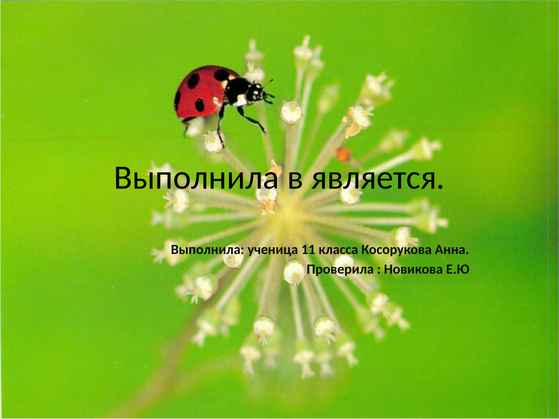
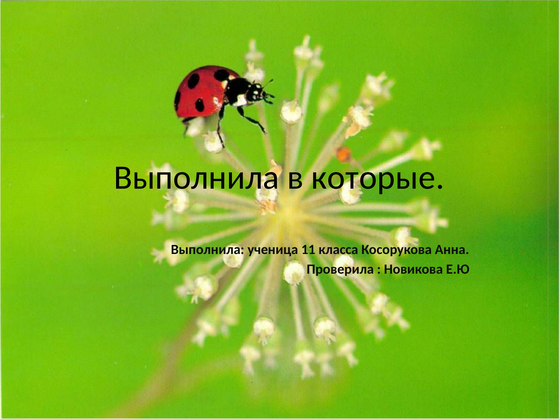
является: является -> которые
